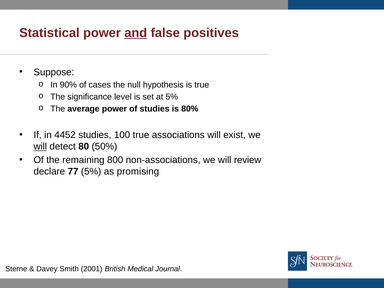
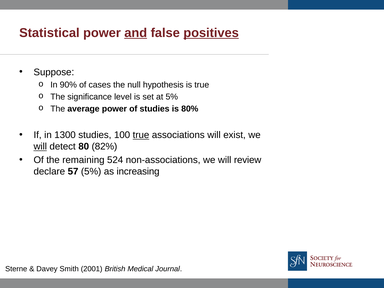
positives underline: none -> present
4452: 4452 -> 1300
true at (141, 135) underline: none -> present
50%: 50% -> 82%
800: 800 -> 524
77: 77 -> 57
promising: promising -> increasing
